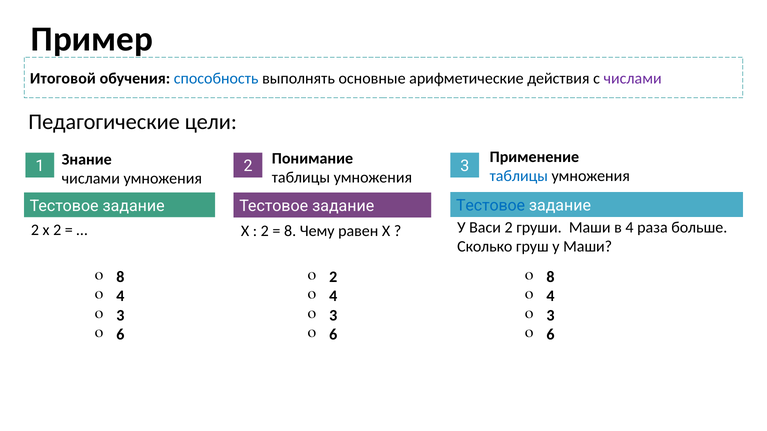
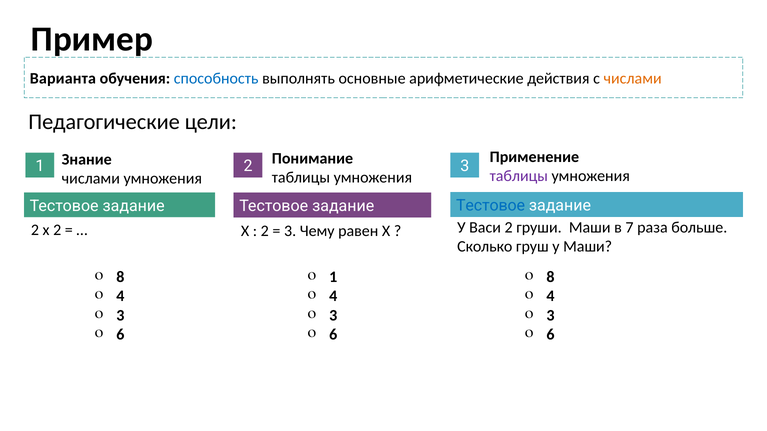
Итоговой: Итоговой -> Варианта
числами at (633, 79) colour: purple -> orange
таблицы at (519, 176) colour: blue -> purple
в 4: 4 -> 7
8 at (290, 231): 8 -> 3
2 at (333, 277): 2 -> 1
